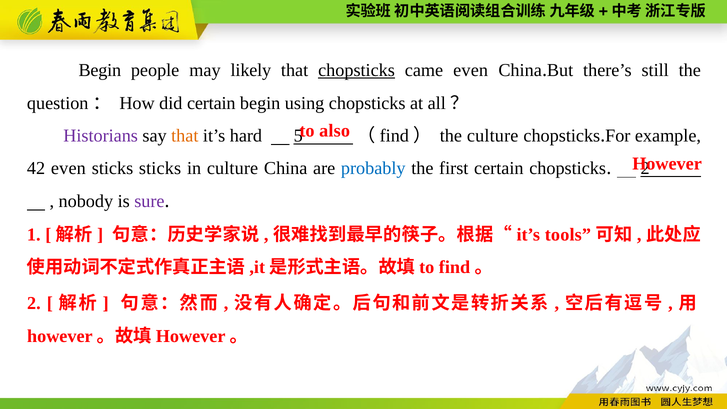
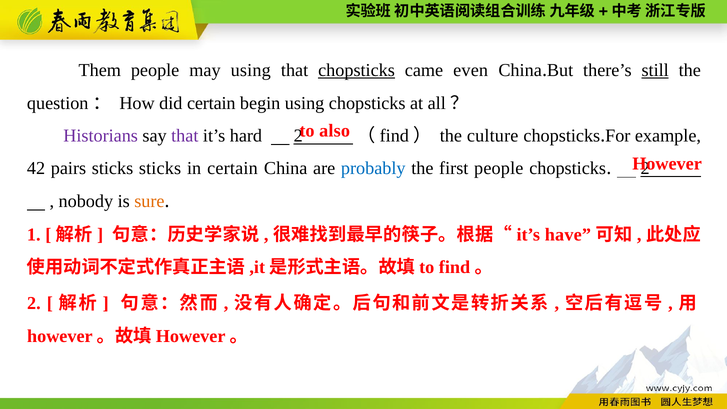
Begin at (100, 70): Begin -> Them
may likely: likely -> using
still underline: none -> present
that at (185, 136) colour: orange -> purple
hard 5: 5 -> 2
42 even: even -> pairs
in culture: culture -> certain
first certain: certain -> people
sure colour: purple -> orange
tools: tools -> have
